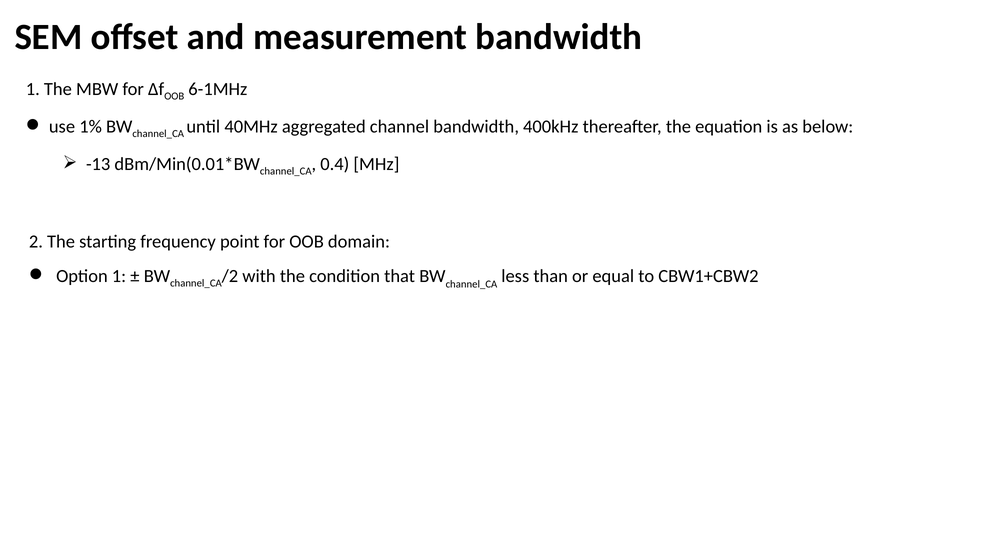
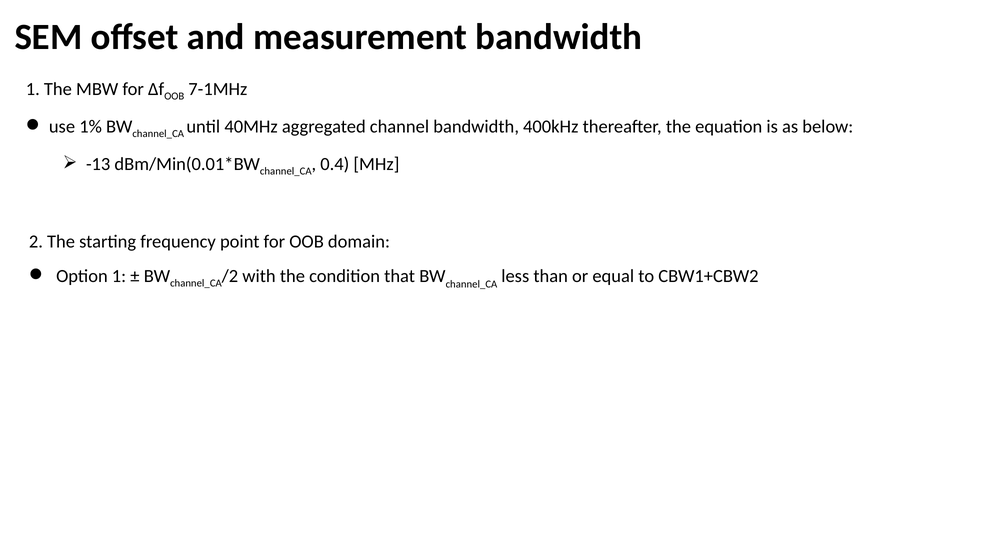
6-1MHz: 6-1MHz -> 7-1MHz
